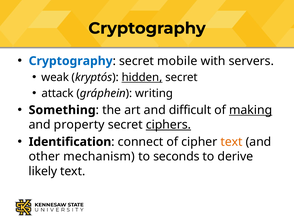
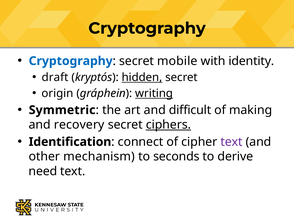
servers: servers -> identity
weak: weak -> draft
attack: attack -> origin
writing underline: none -> present
Something: Something -> Symmetric
making underline: present -> none
property: property -> recovery
text at (232, 142) colour: orange -> purple
likely: likely -> need
